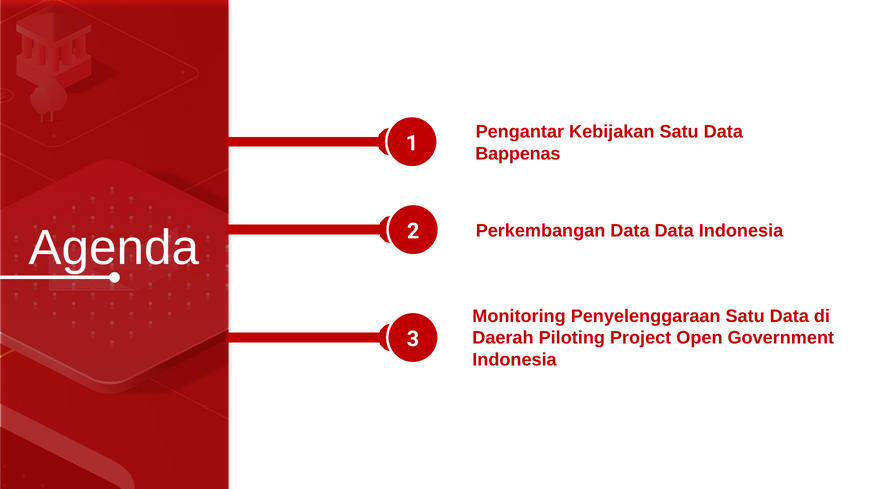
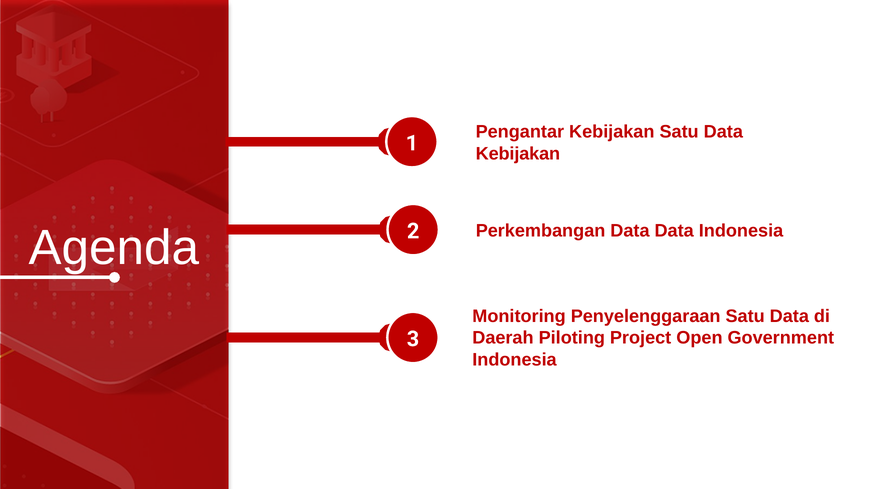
Bappenas at (518, 154): Bappenas -> Kebijakan
